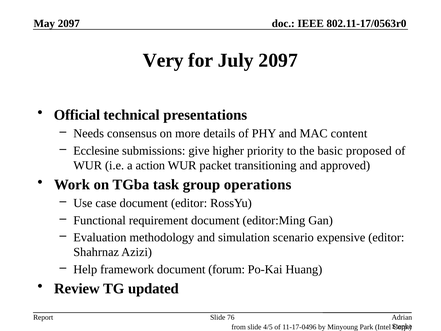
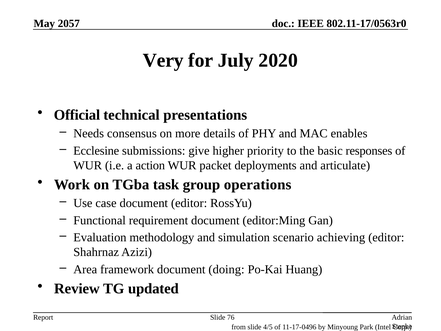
May 2097: 2097 -> 2057
July 2097: 2097 -> 2020
content: content -> enables
proposed: proposed -> responses
transitioning: transitioning -> deployments
approved: approved -> articulate
expensive: expensive -> achieving
Help: Help -> Area
forum: forum -> doing
